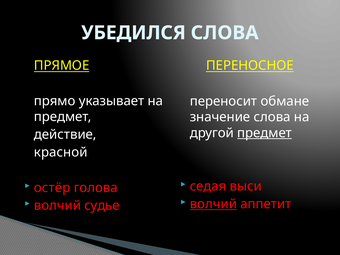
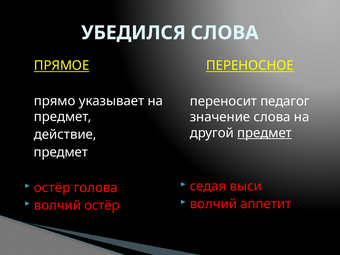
обмане: обмане -> педагог
красной at (61, 152): красной -> предмет
волчий at (213, 204) underline: present -> none
волчий судье: судье -> остёр
